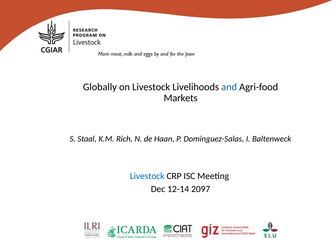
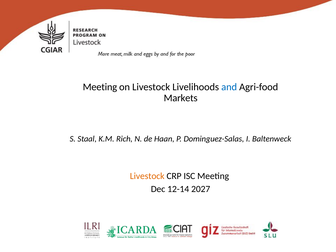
Globally at (100, 87): Globally -> Meeting
Livestock at (147, 176) colour: blue -> orange
2097: 2097 -> 2027
